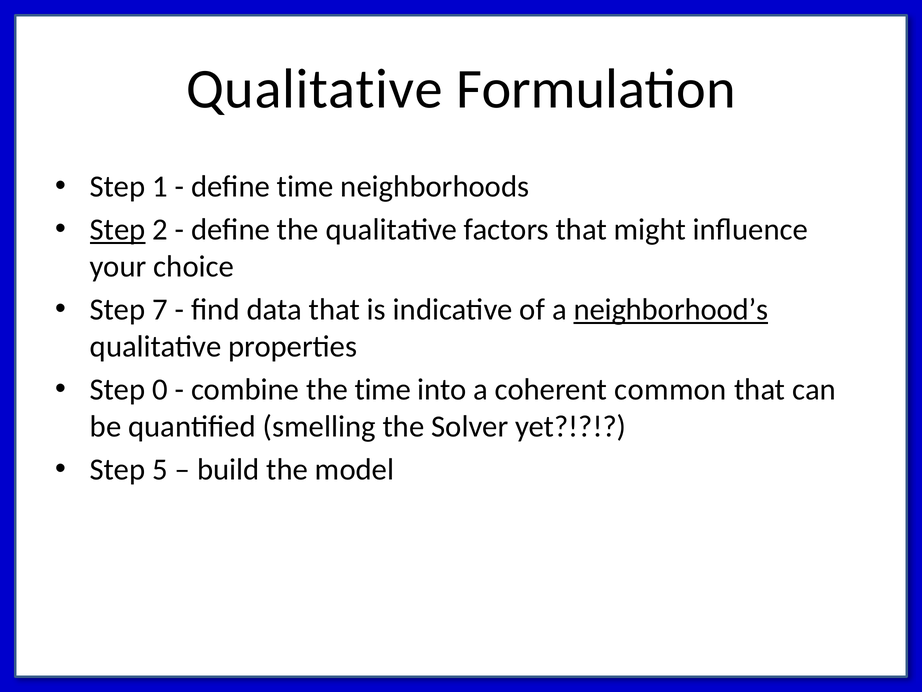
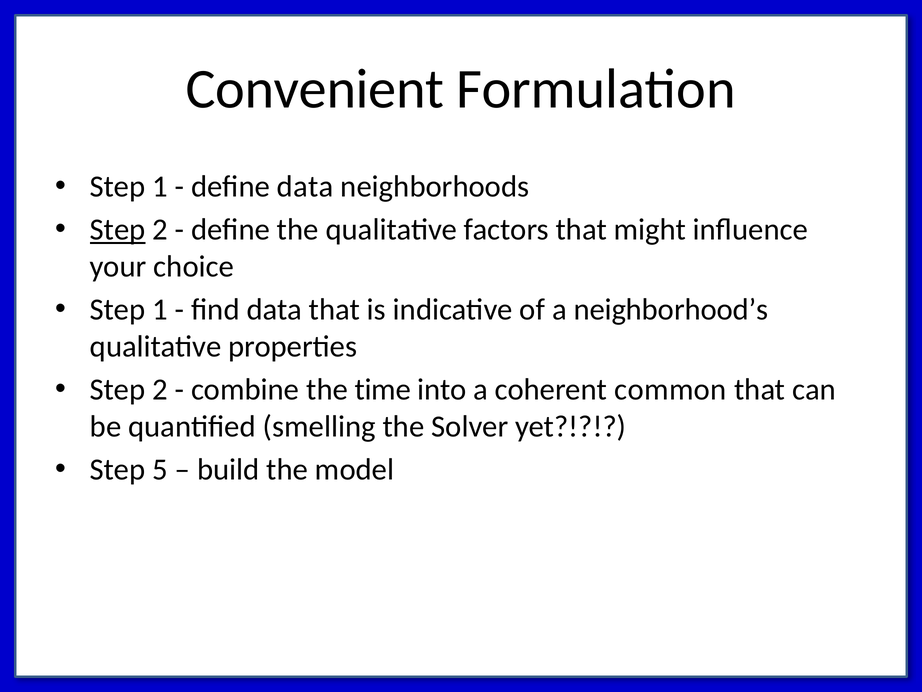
Qualitative at (314, 89): Qualitative -> Convenient
define time: time -> data
7 at (160, 309): 7 -> 1
neighborhood’s underline: present -> none
0 at (160, 389): 0 -> 2
